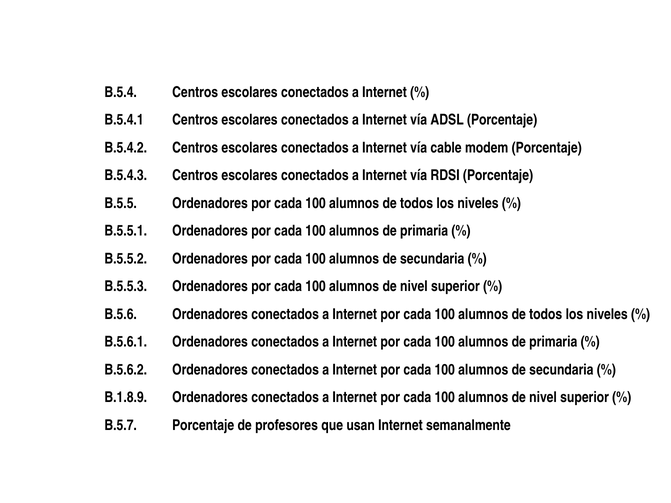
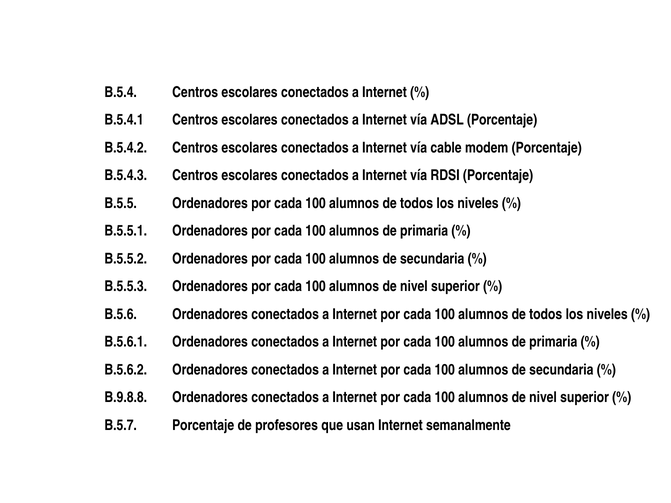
B.1.8.9: B.1.8.9 -> B.9.8.8
